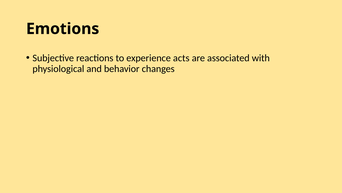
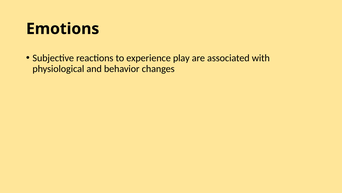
acts: acts -> play
